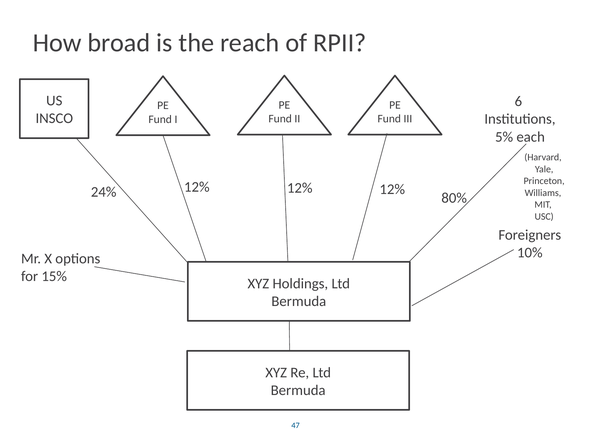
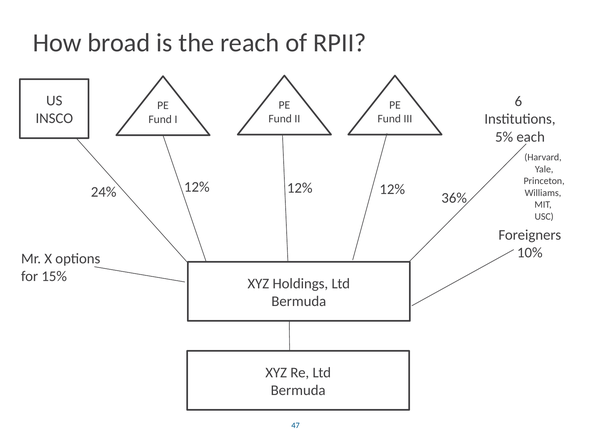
80%: 80% -> 36%
